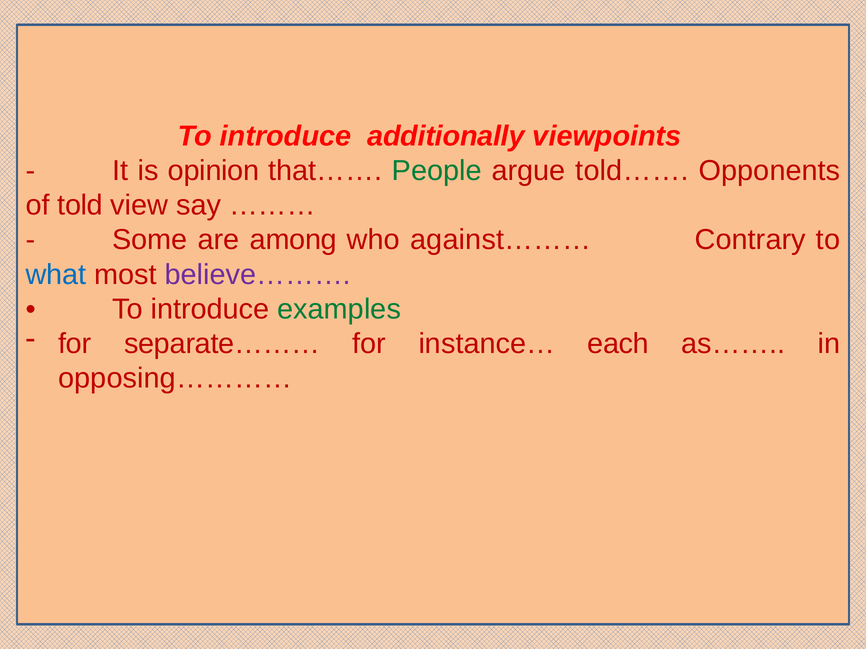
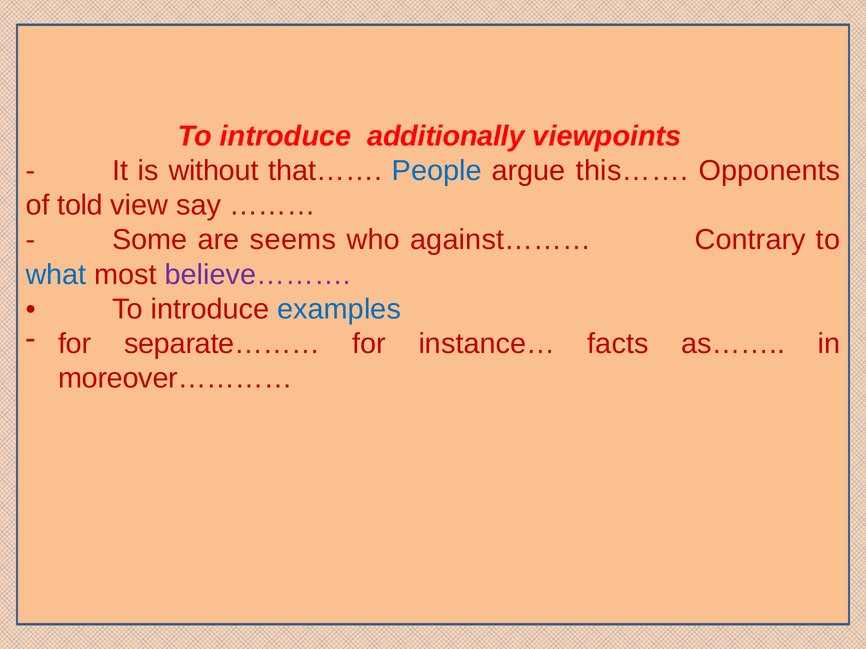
opinion: opinion -> without
People colour: green -> blue
told……: told…… -> this……
among: among -> seems
examples colour: green -> blue
each: each -> facts
opposing…………: opposing………… -> moreover…………
